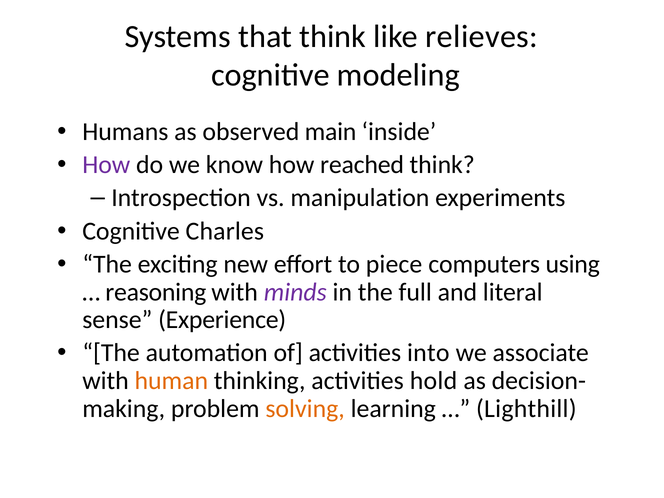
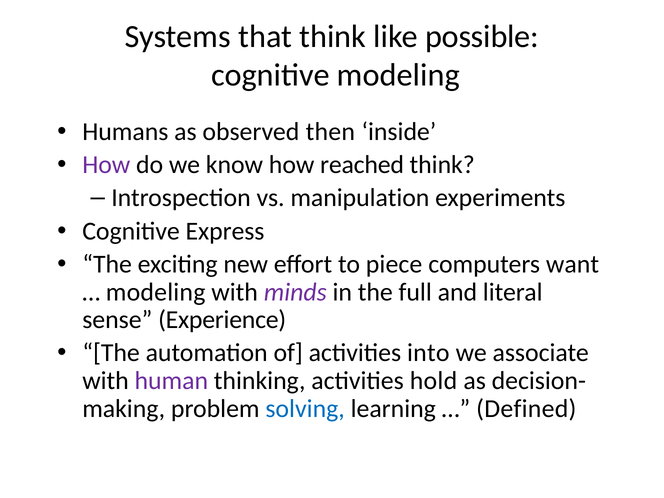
relieves: relieves -> possible
main: main -> then
Charles: Charles -> Express
using: using -> want
reasoning at (156, 292): reasoning -> modeling
human colour: orange -> purple
solving colour: orange -> blue
Lighthill: Lighthill -> Defined
